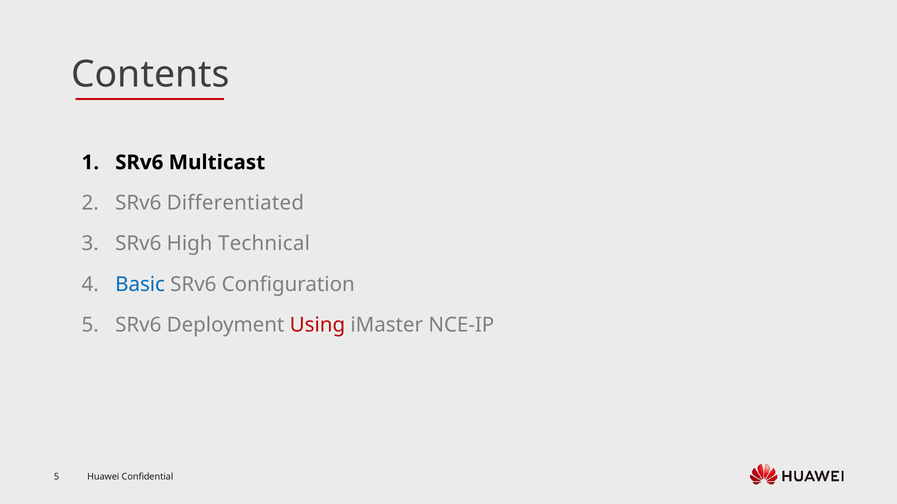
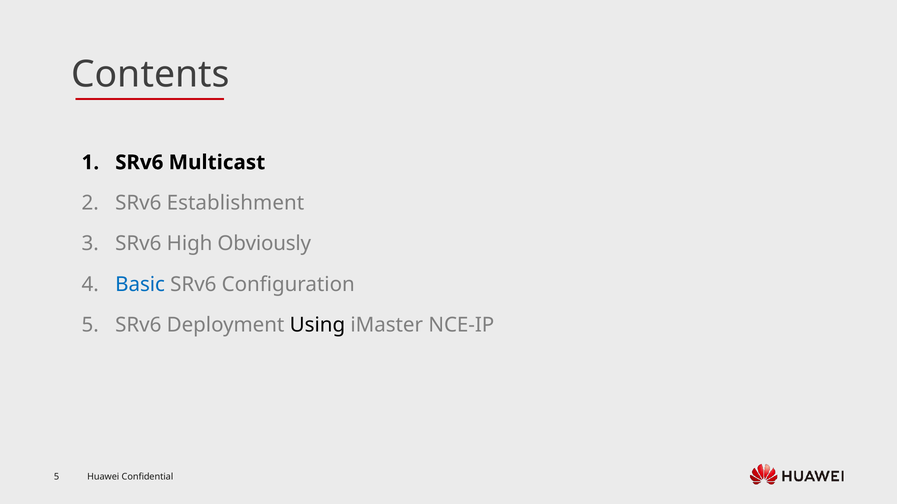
Differentiated: Differentiated -> Establishment
Technical: Technical -> Obviously
Using colour: red -> black
